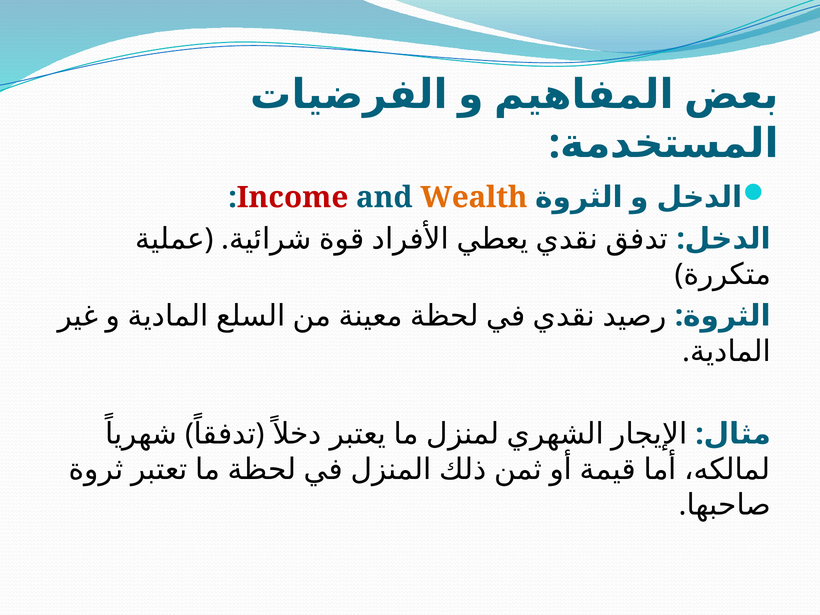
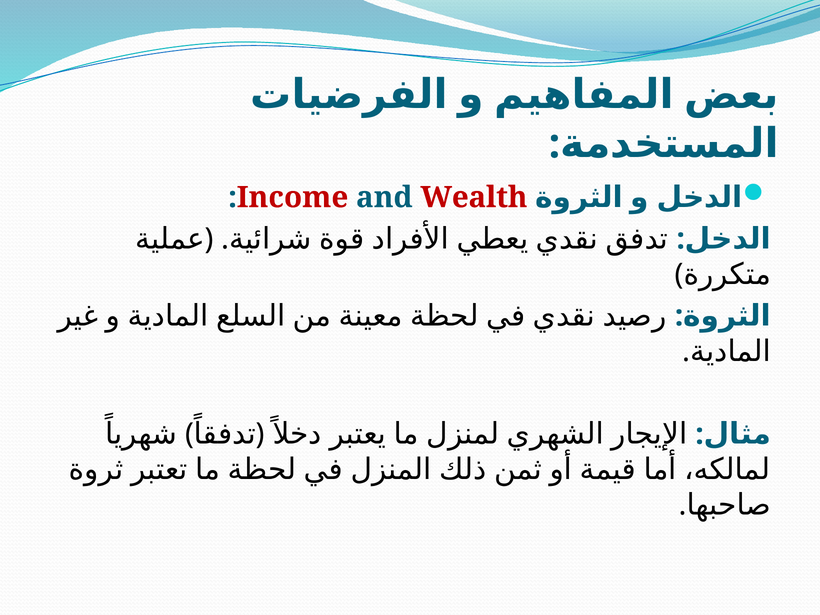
Wealth colour: orange -> red
